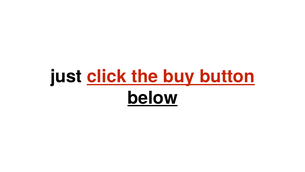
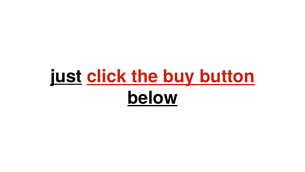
just underline: none -> present
